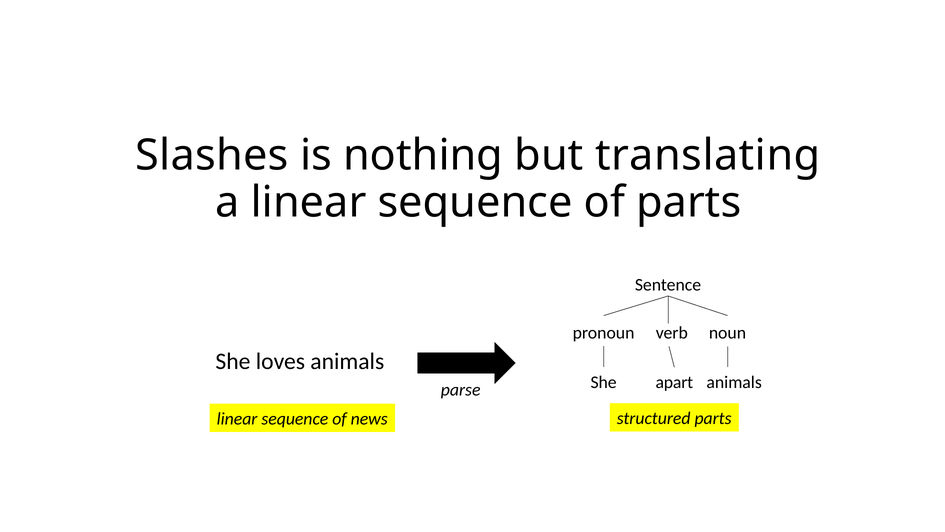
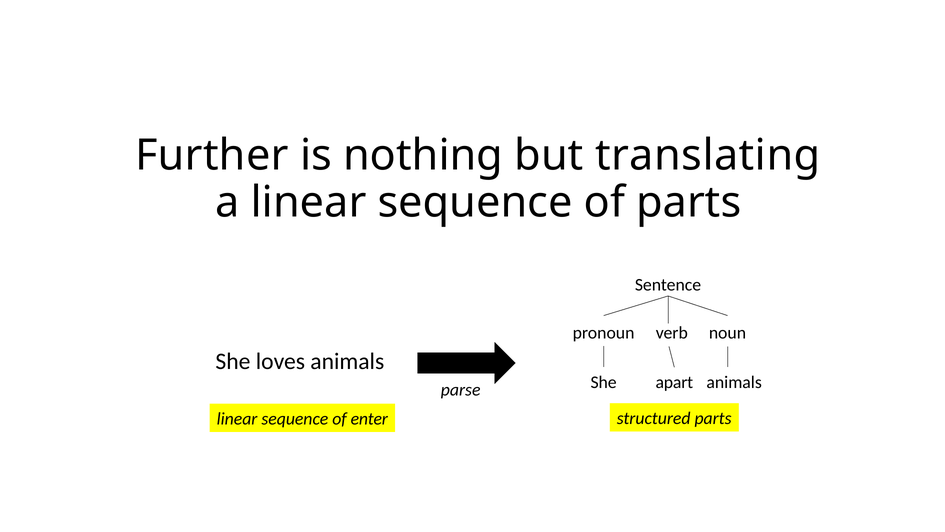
Slashes: Slashes -> Further
news: news -> enter
